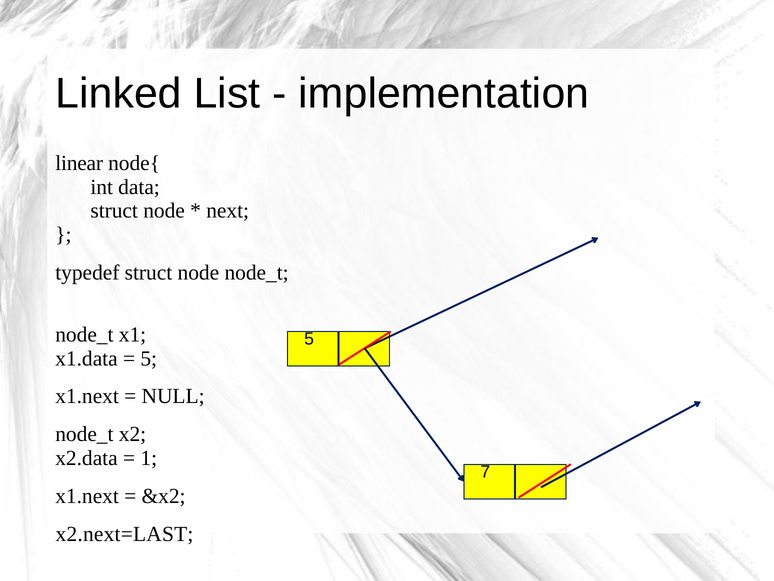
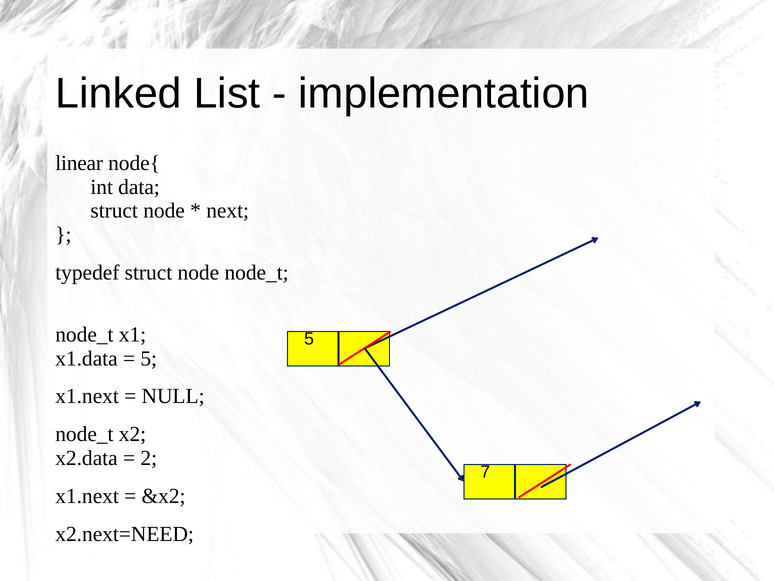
1: 1 -> 2
x2.next=LAST: x2.next=LAST -> x2.next=NEED
